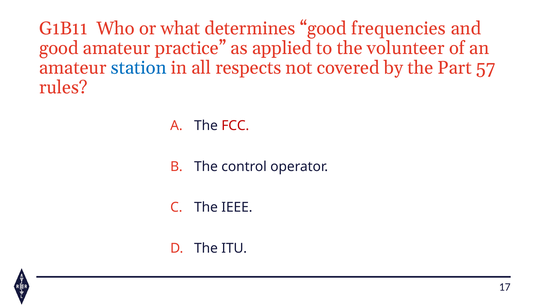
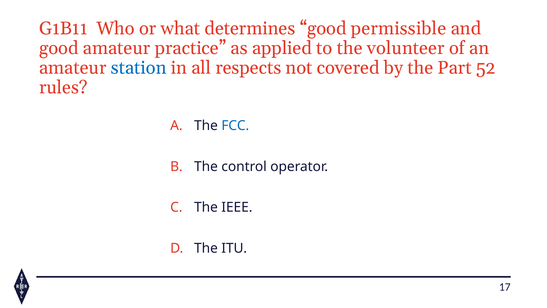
frequencies: frequencies -> permissible
57: 57 -> 52
FCC colour: red -> blue
